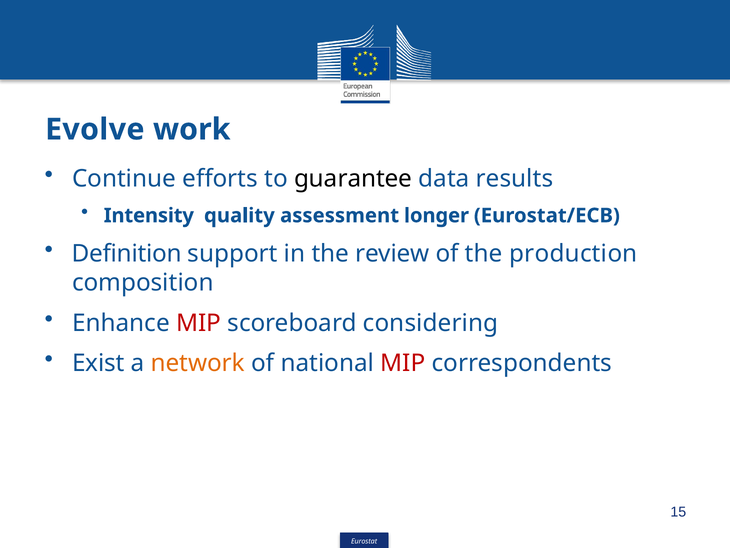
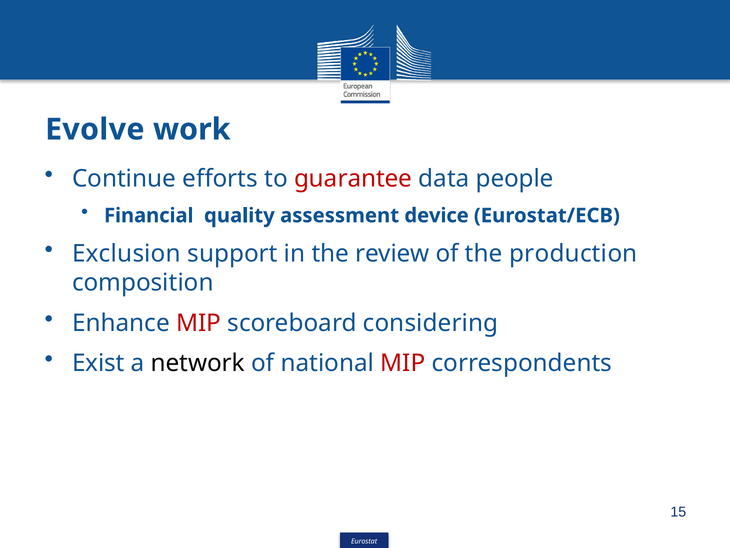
guarantee colour: black -> red
results: results -> people
Intensity: Intensity -> Financial
longer: longer -> device
Definition: Definition -> Exclusion
network colour: orange -> black
